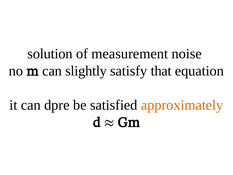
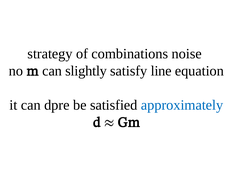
solution: solution -> strategy
measurement: measurement -> combinations
that: that -> line
approximately colour: orange -> blue
